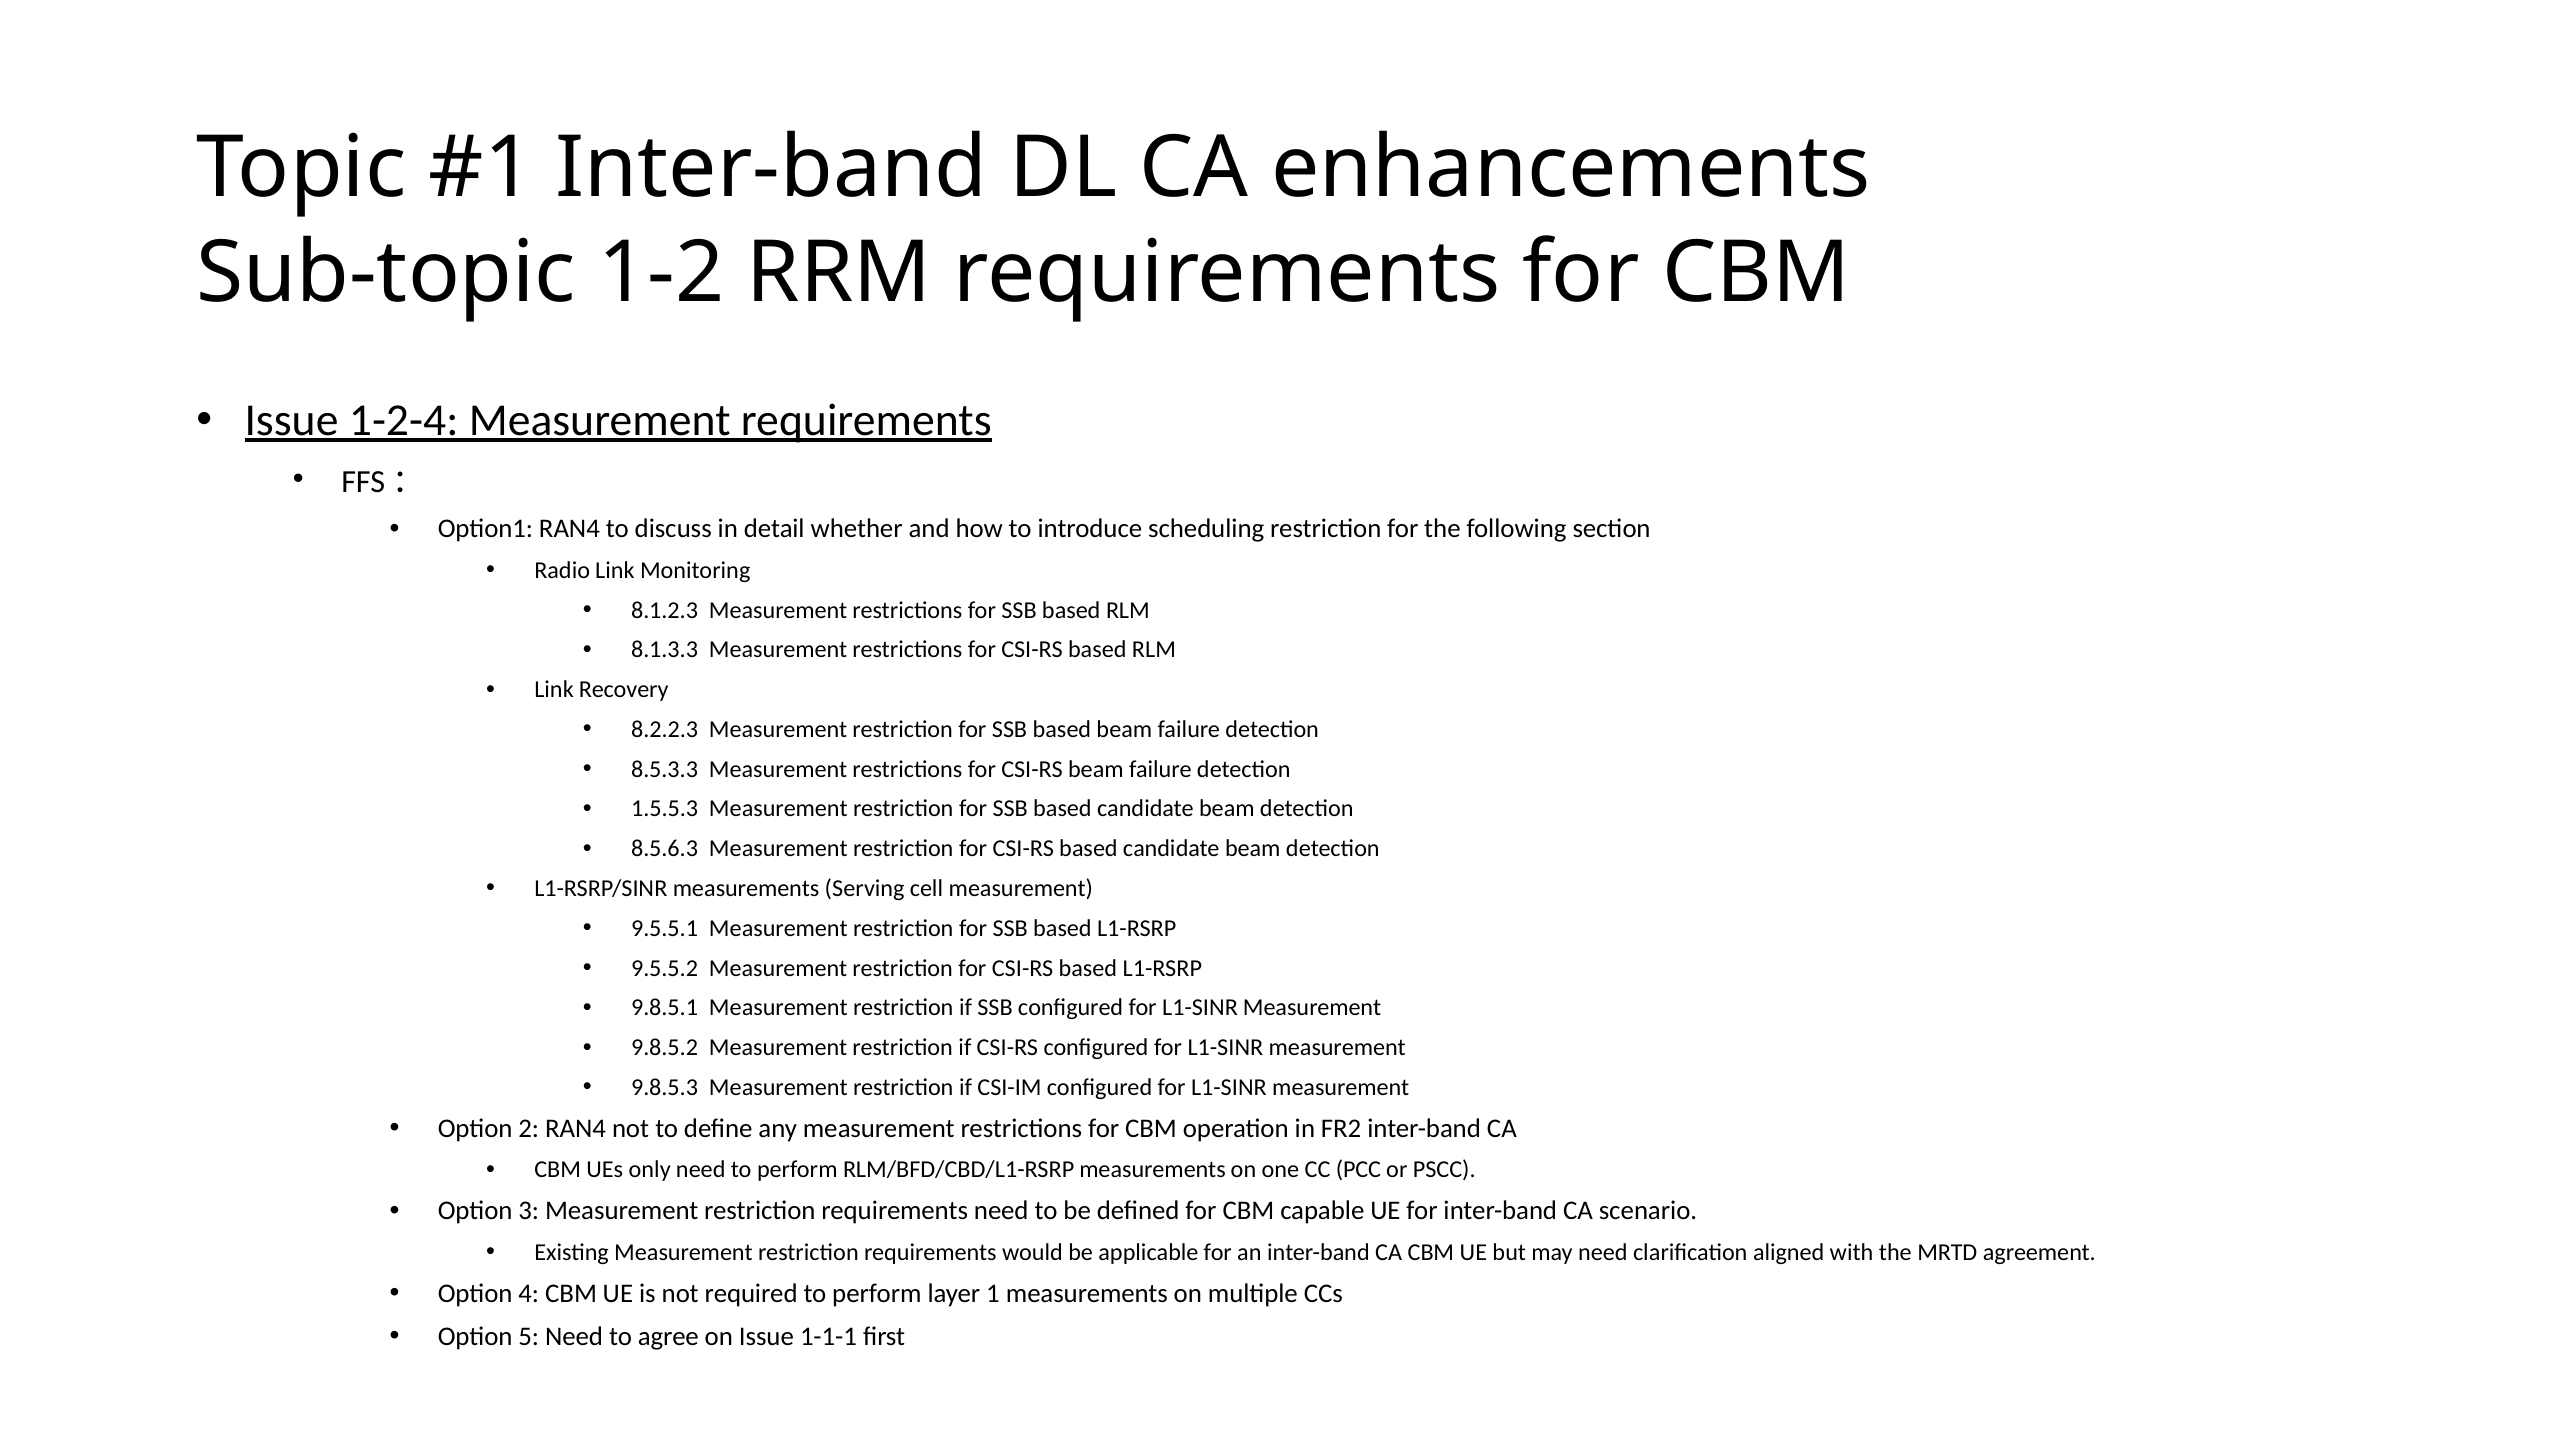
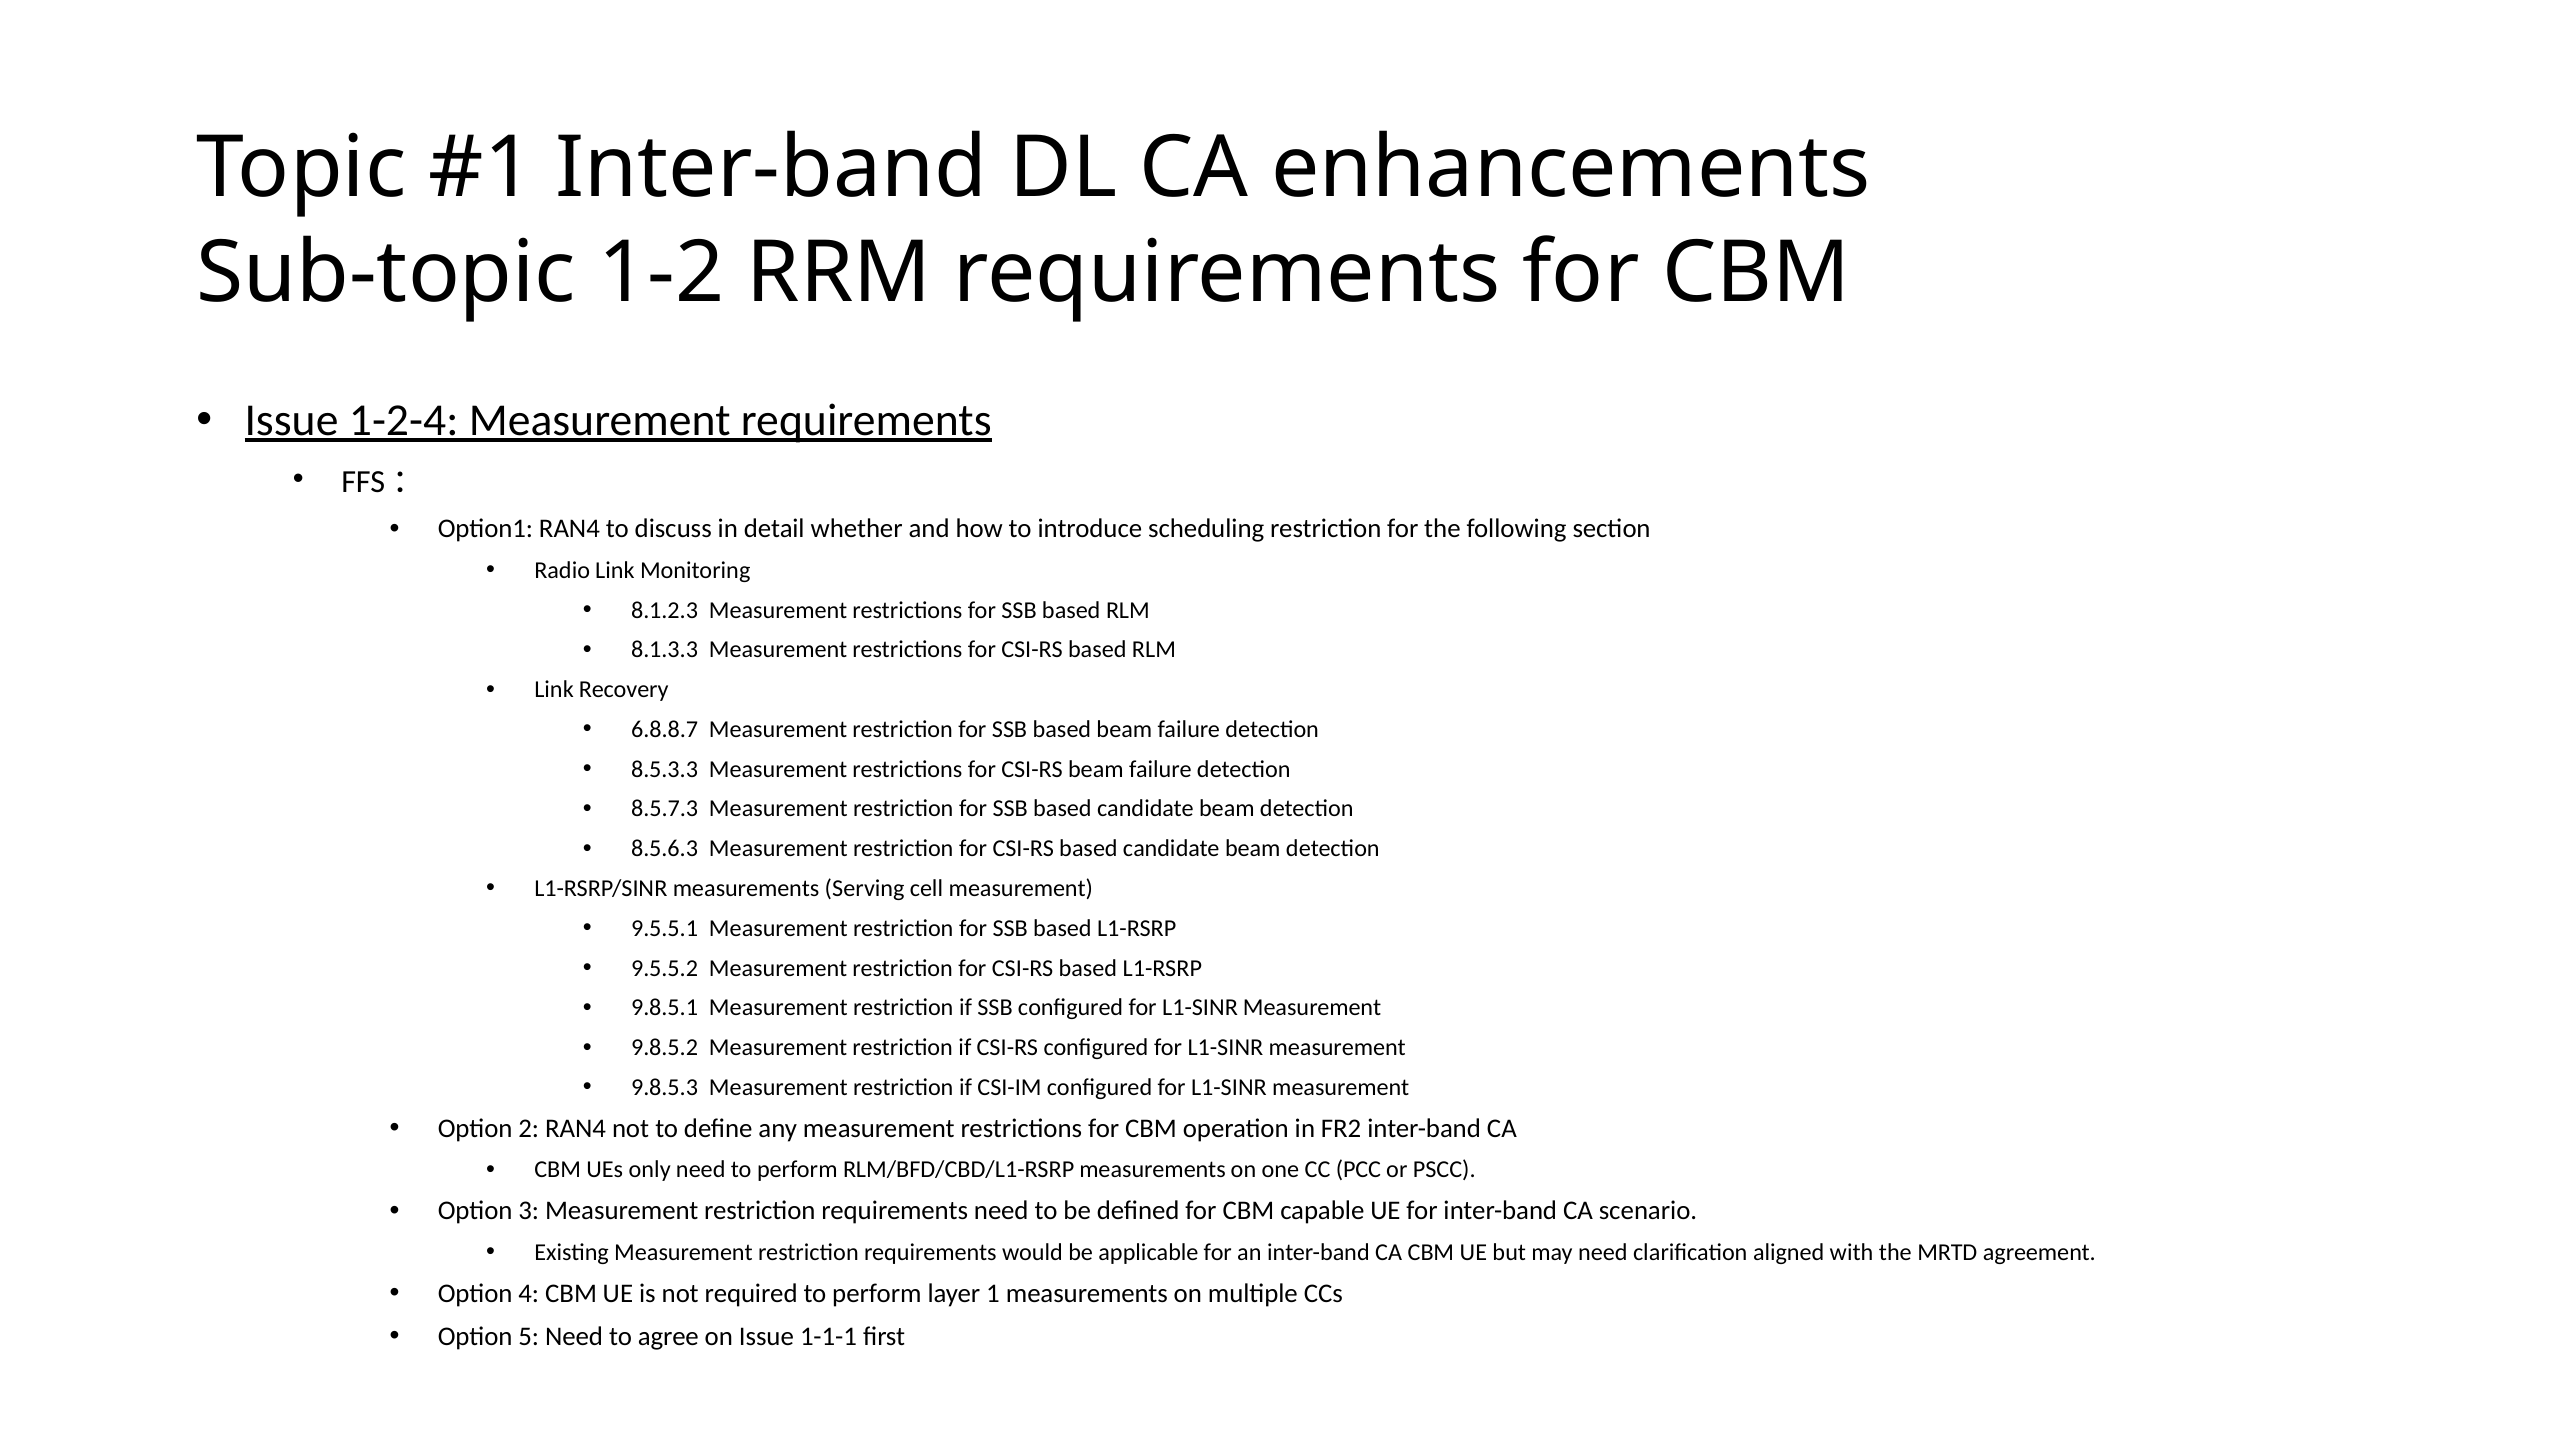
8.2.2.3: 8.2.2.3 -> 6.8.8.7
1.5.5.3: 1.5.5.3 -> 8.5.7.3
